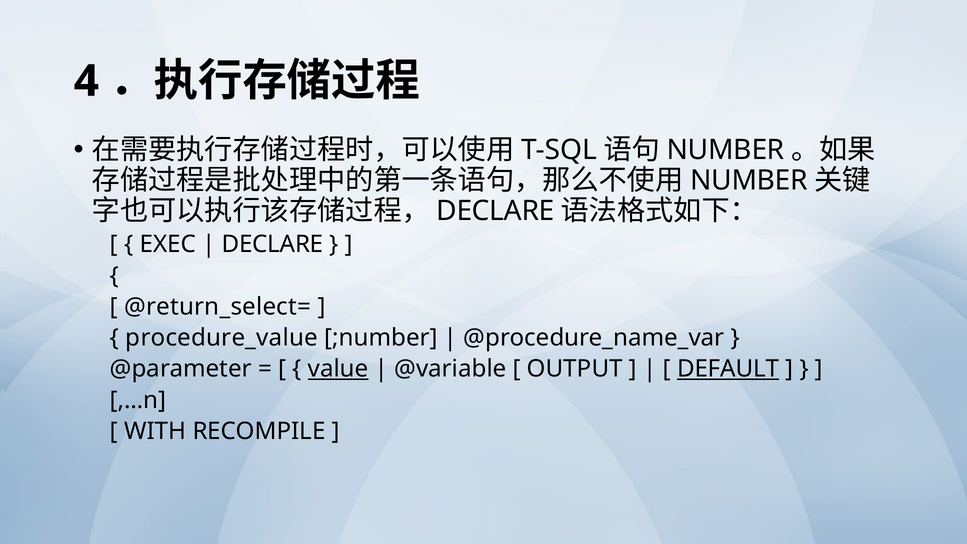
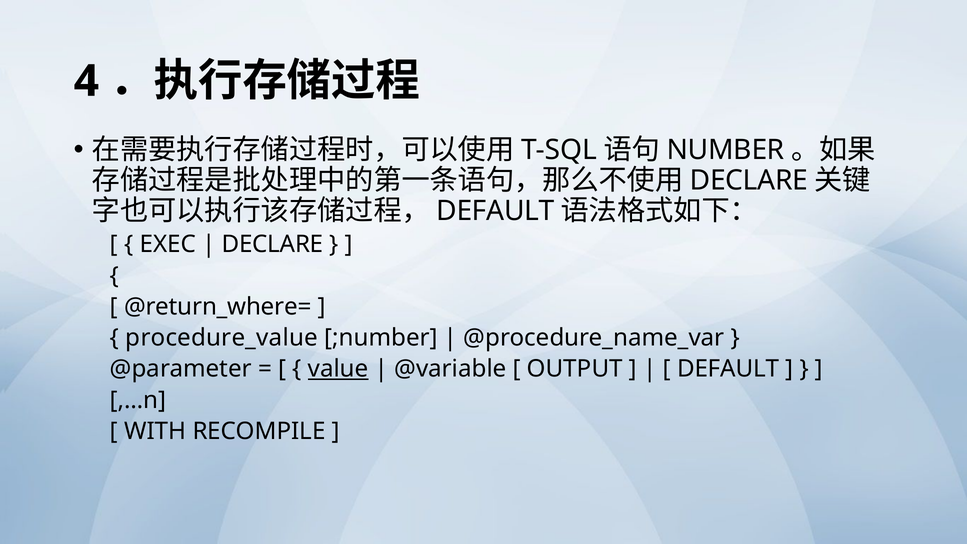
NUMBER at (749, 181): NUMBER -> DECLARE
DECLARE at (495, 211): DECLARE -> DEFAULT
@return_select=: @return_select= -> @return_where=
DEFAULT at (728, 369) underline: present -> none
